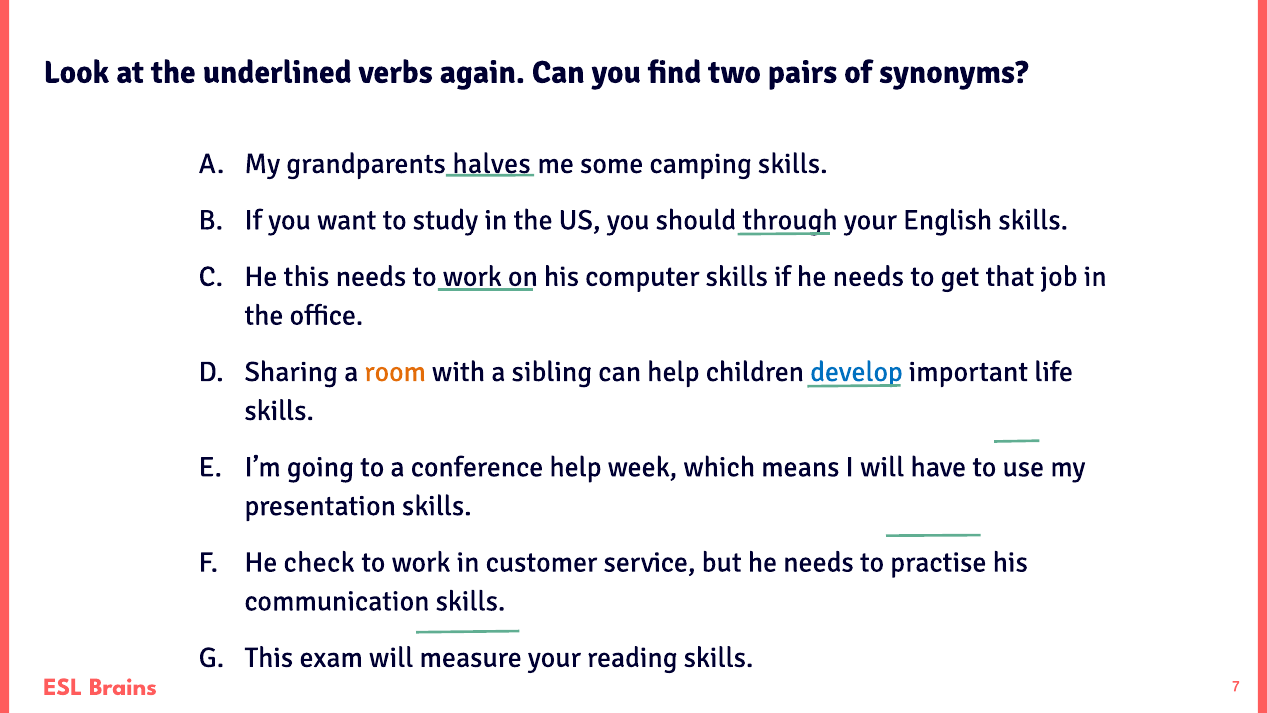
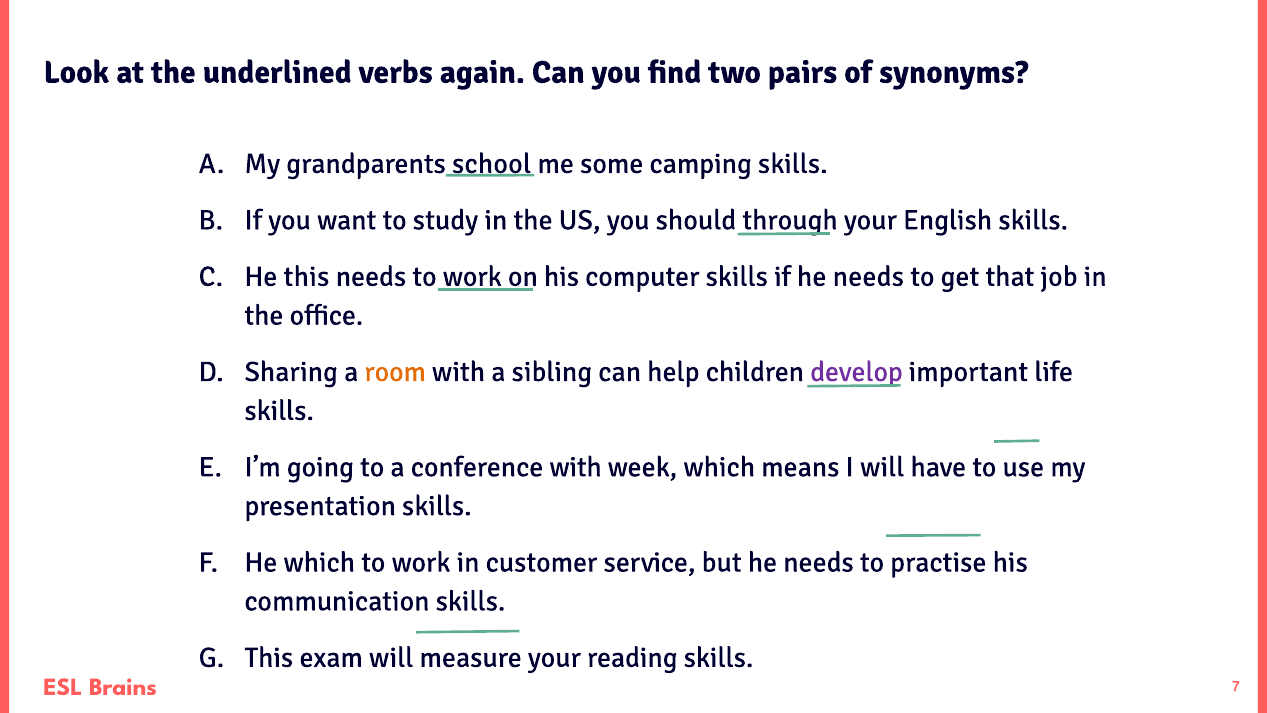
halves: halves -> school
develop colour: blue -> purple
conference help: help -> with
He check: check -> which
